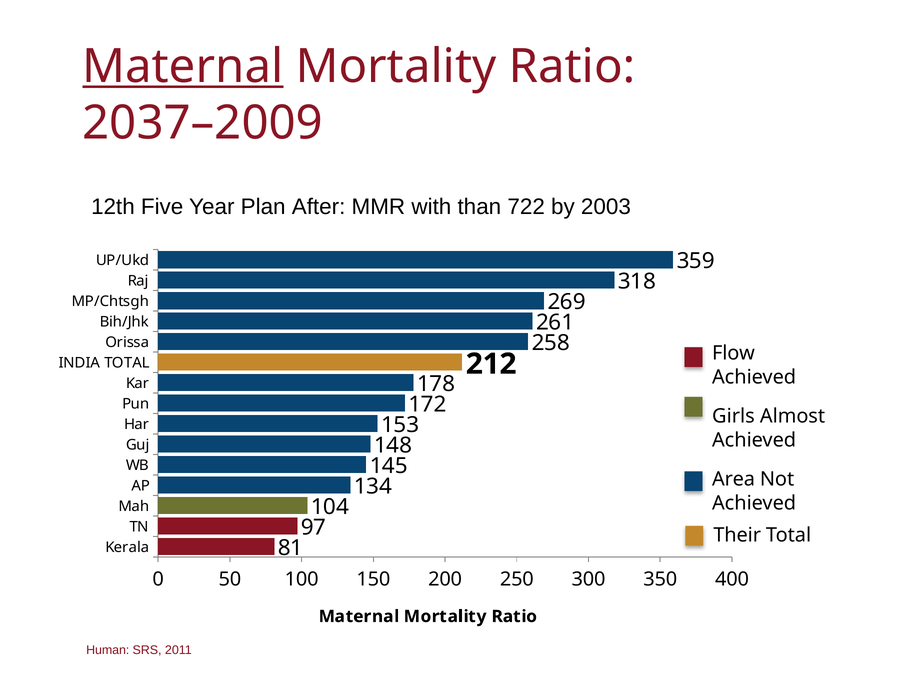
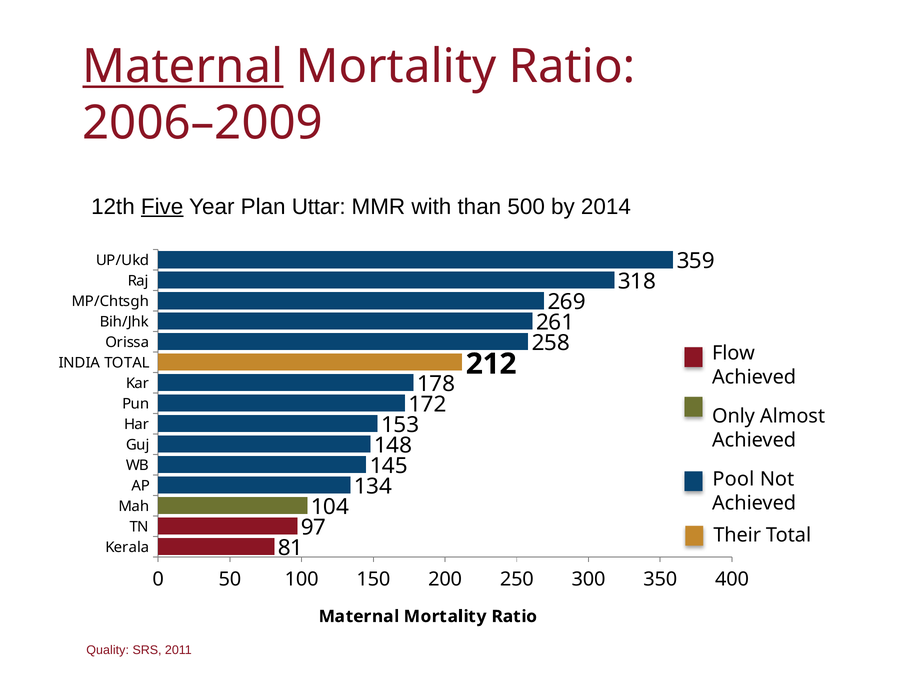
2037–2009: 2037–2009 -> 2006–2009
Five underline: none -> present
After: After -> Uttar
722: 722 -> 500
2003: 2003 -> 2014
Girls: Girls -> Only
Area: Area -> Pool
Human: Human -> Quality
